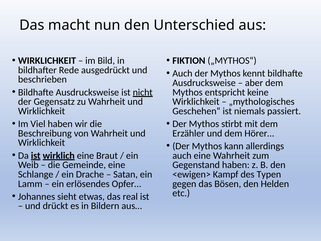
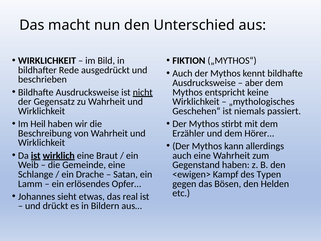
Viel: Viel -> Heil
